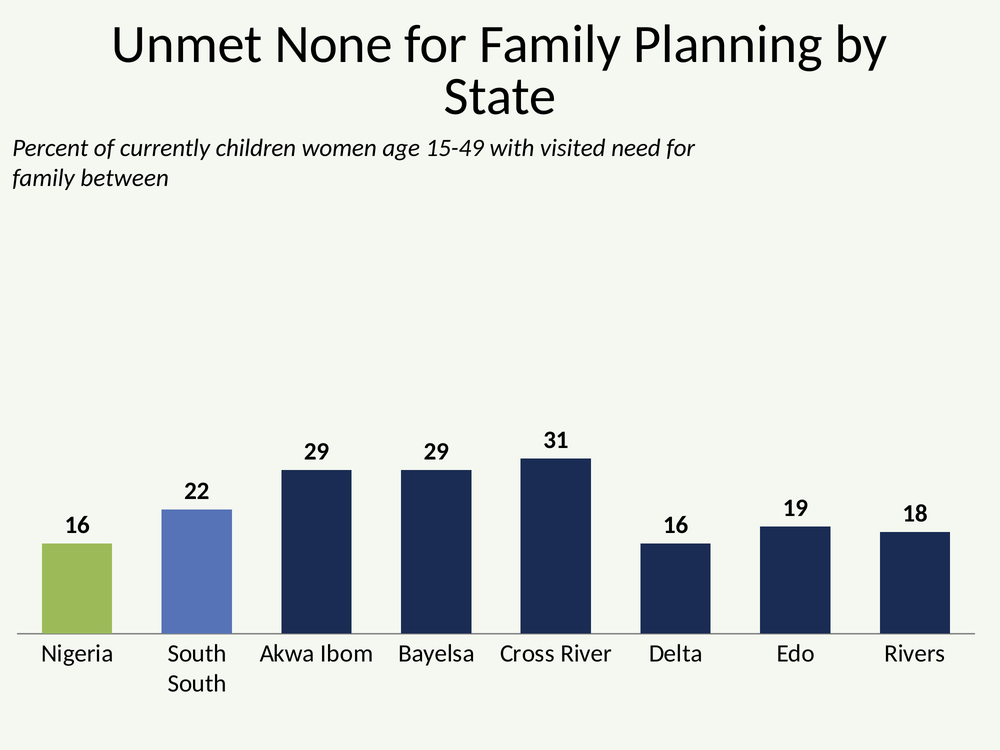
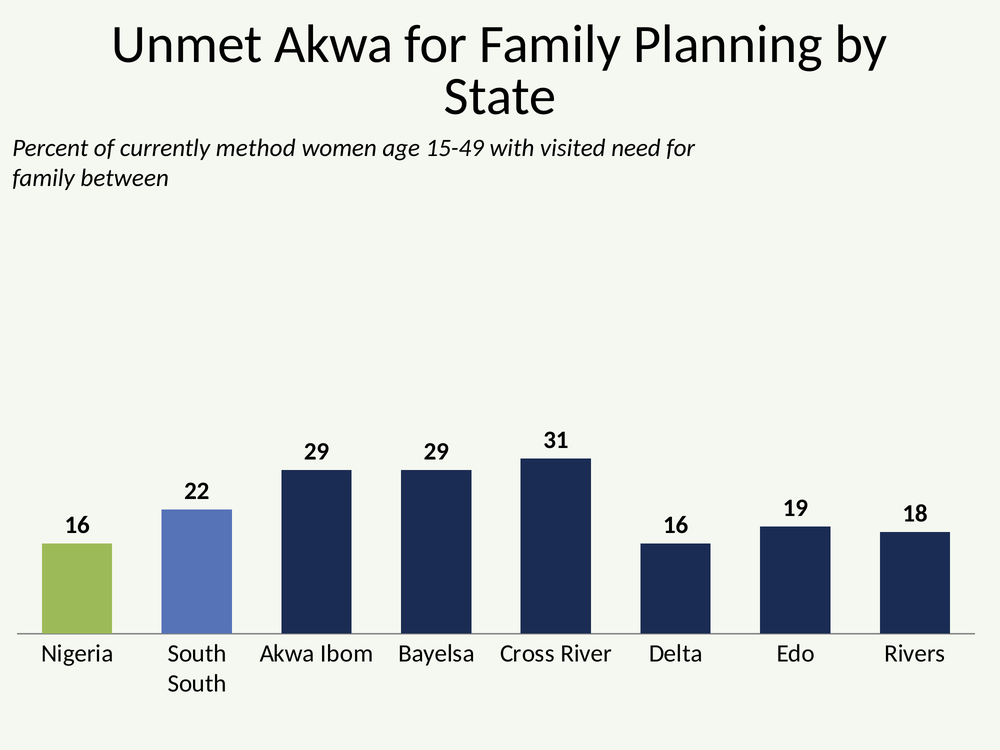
Unmet None: None -> Akwa
children: children -> method
